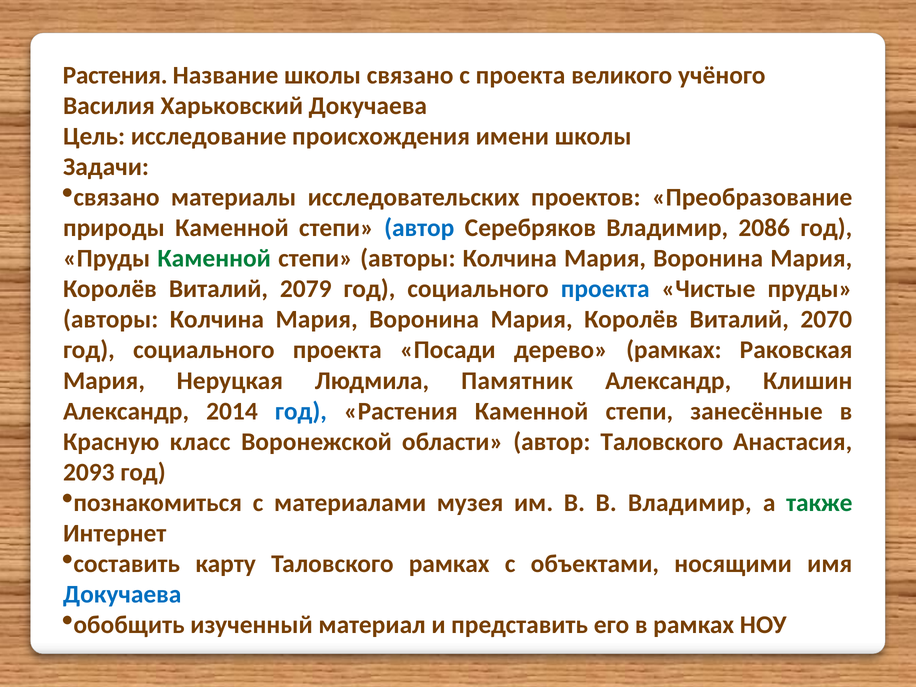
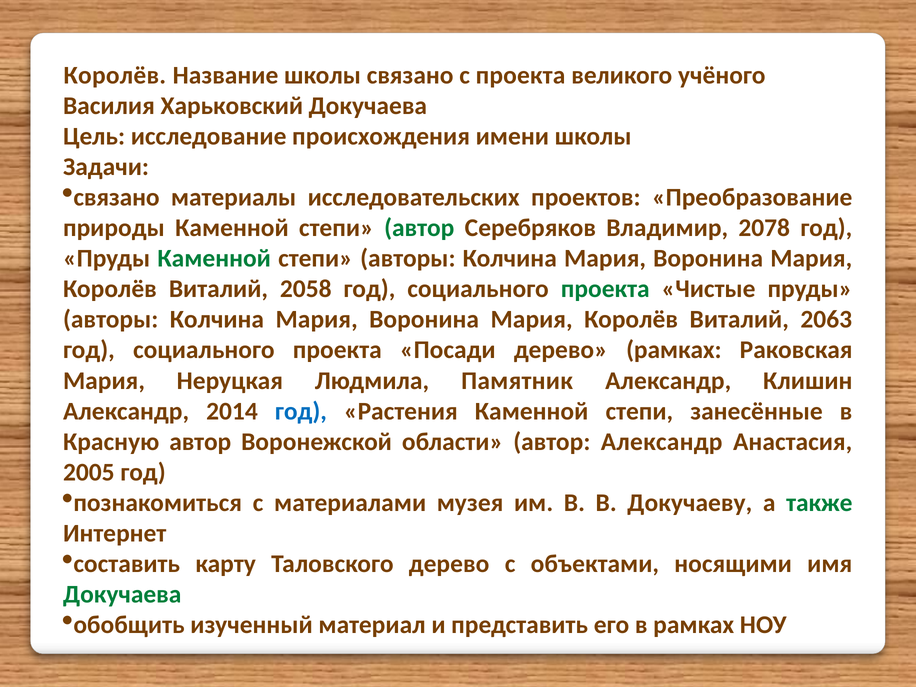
Растения at (115, 75): Растения -> Королёв
автор at (419, 228) colour: blue -> green
2086: 2086 -> 2078
2079: 2079 -> 2058
проекта at (605, 289) colour: blue -> green
2070: 2070 -> 2063
Красную класс: класс -> автор
автор Таловского: Таловского -> Александр
2093: 2093 -> 2005
В Владимир: Владимир -> Докучаеву
Таловского рамках: рамках -> дерево
Докучаева at (122, 594) colour: blue -> green
